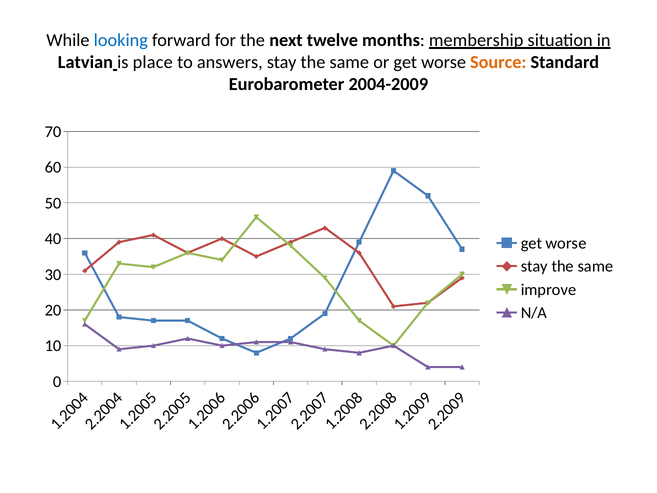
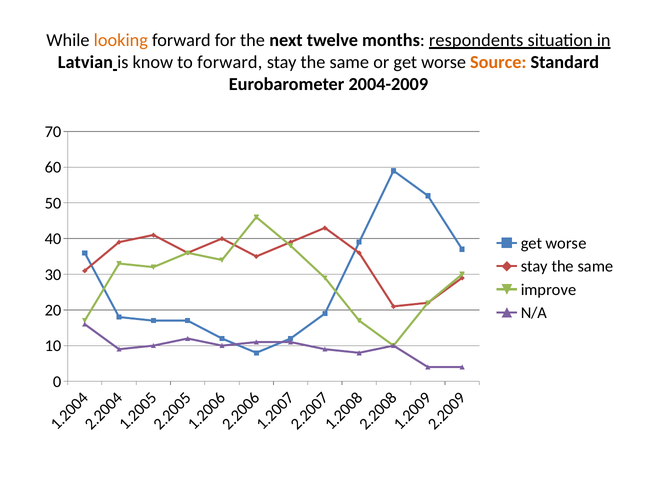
looking colour: blue -> orange
membership: membership -> respondents
place: place -> know
to answers: answers -> forward
